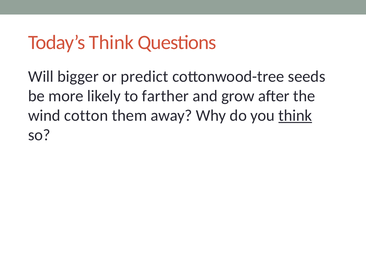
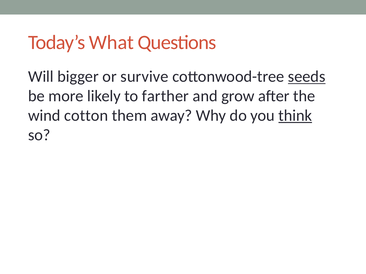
Today’s Think: Think -> What
predict: predict -> survive
seeds underline: none -> present
